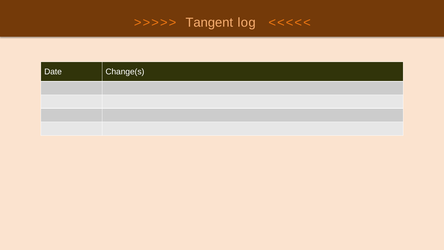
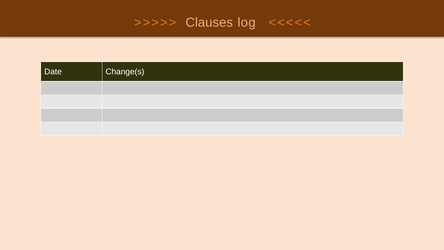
Tangent: Tangent -> Clauses
